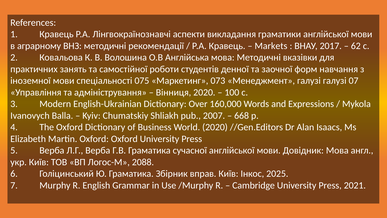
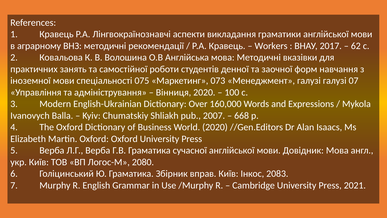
Markets: Markets -> Workers
2088: 2088 -> 2080
2025: 2025 -> 2083
